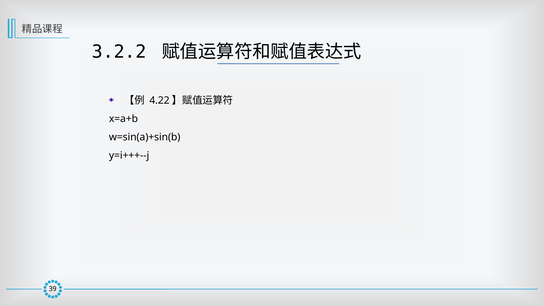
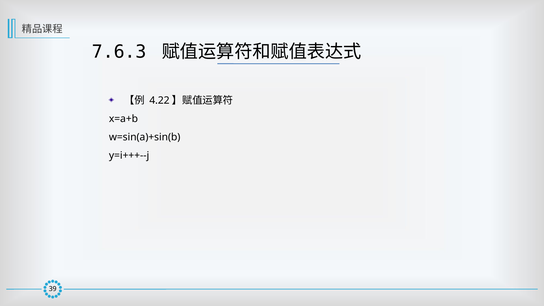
3.2.2: 3.2.2 -> 7.6.3
